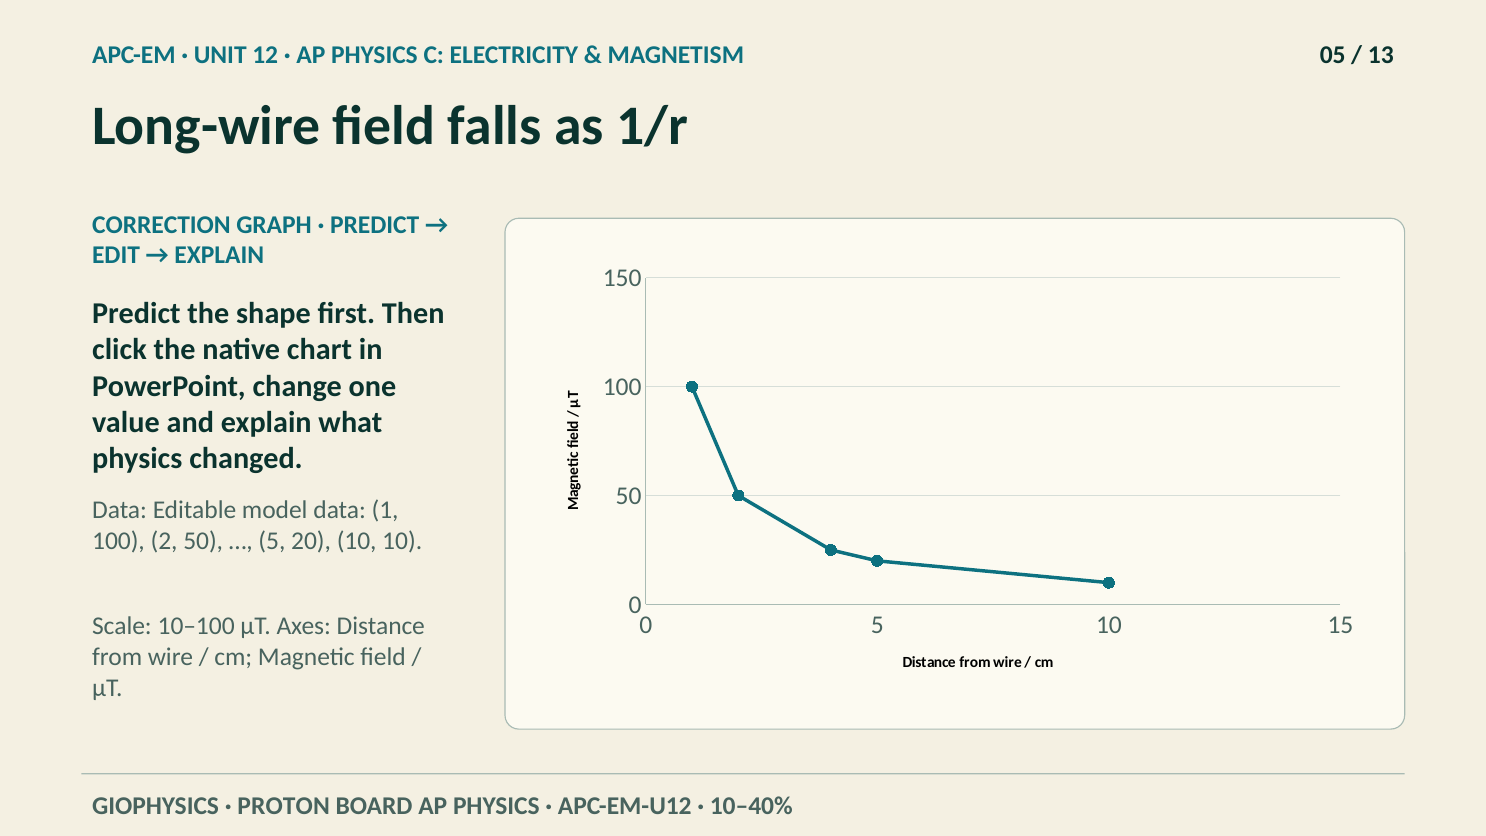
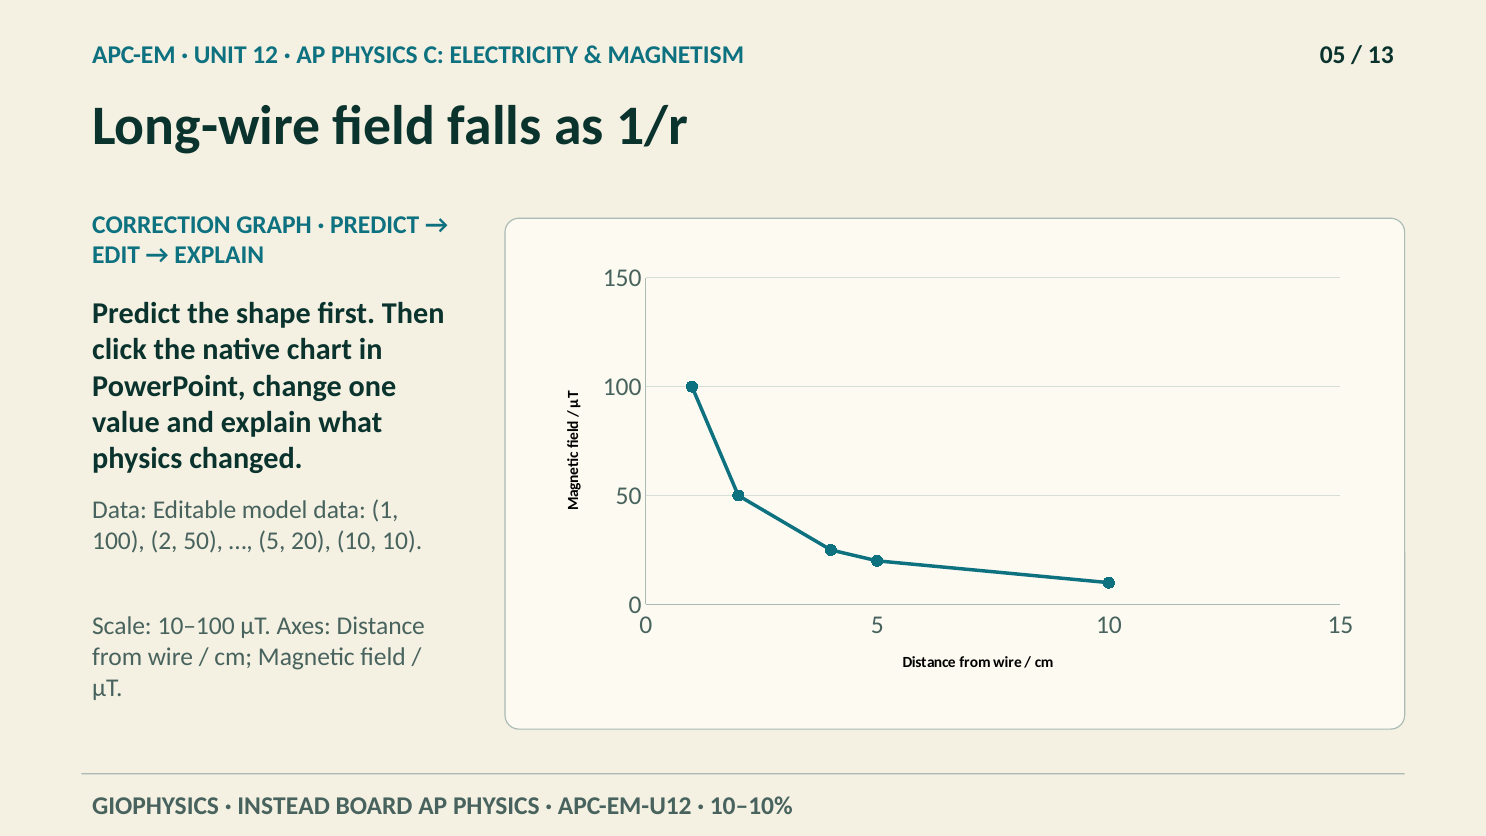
PROTON: PROTON -> INSTEAD
10–40%: 10–40% -> 10–10%
